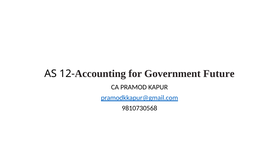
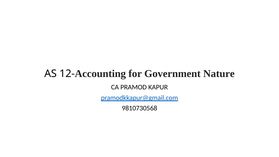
Future: Future -> Nature
